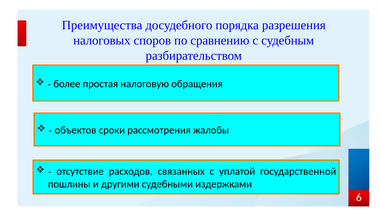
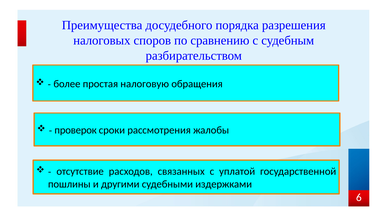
объектов: объектов -> проверок
